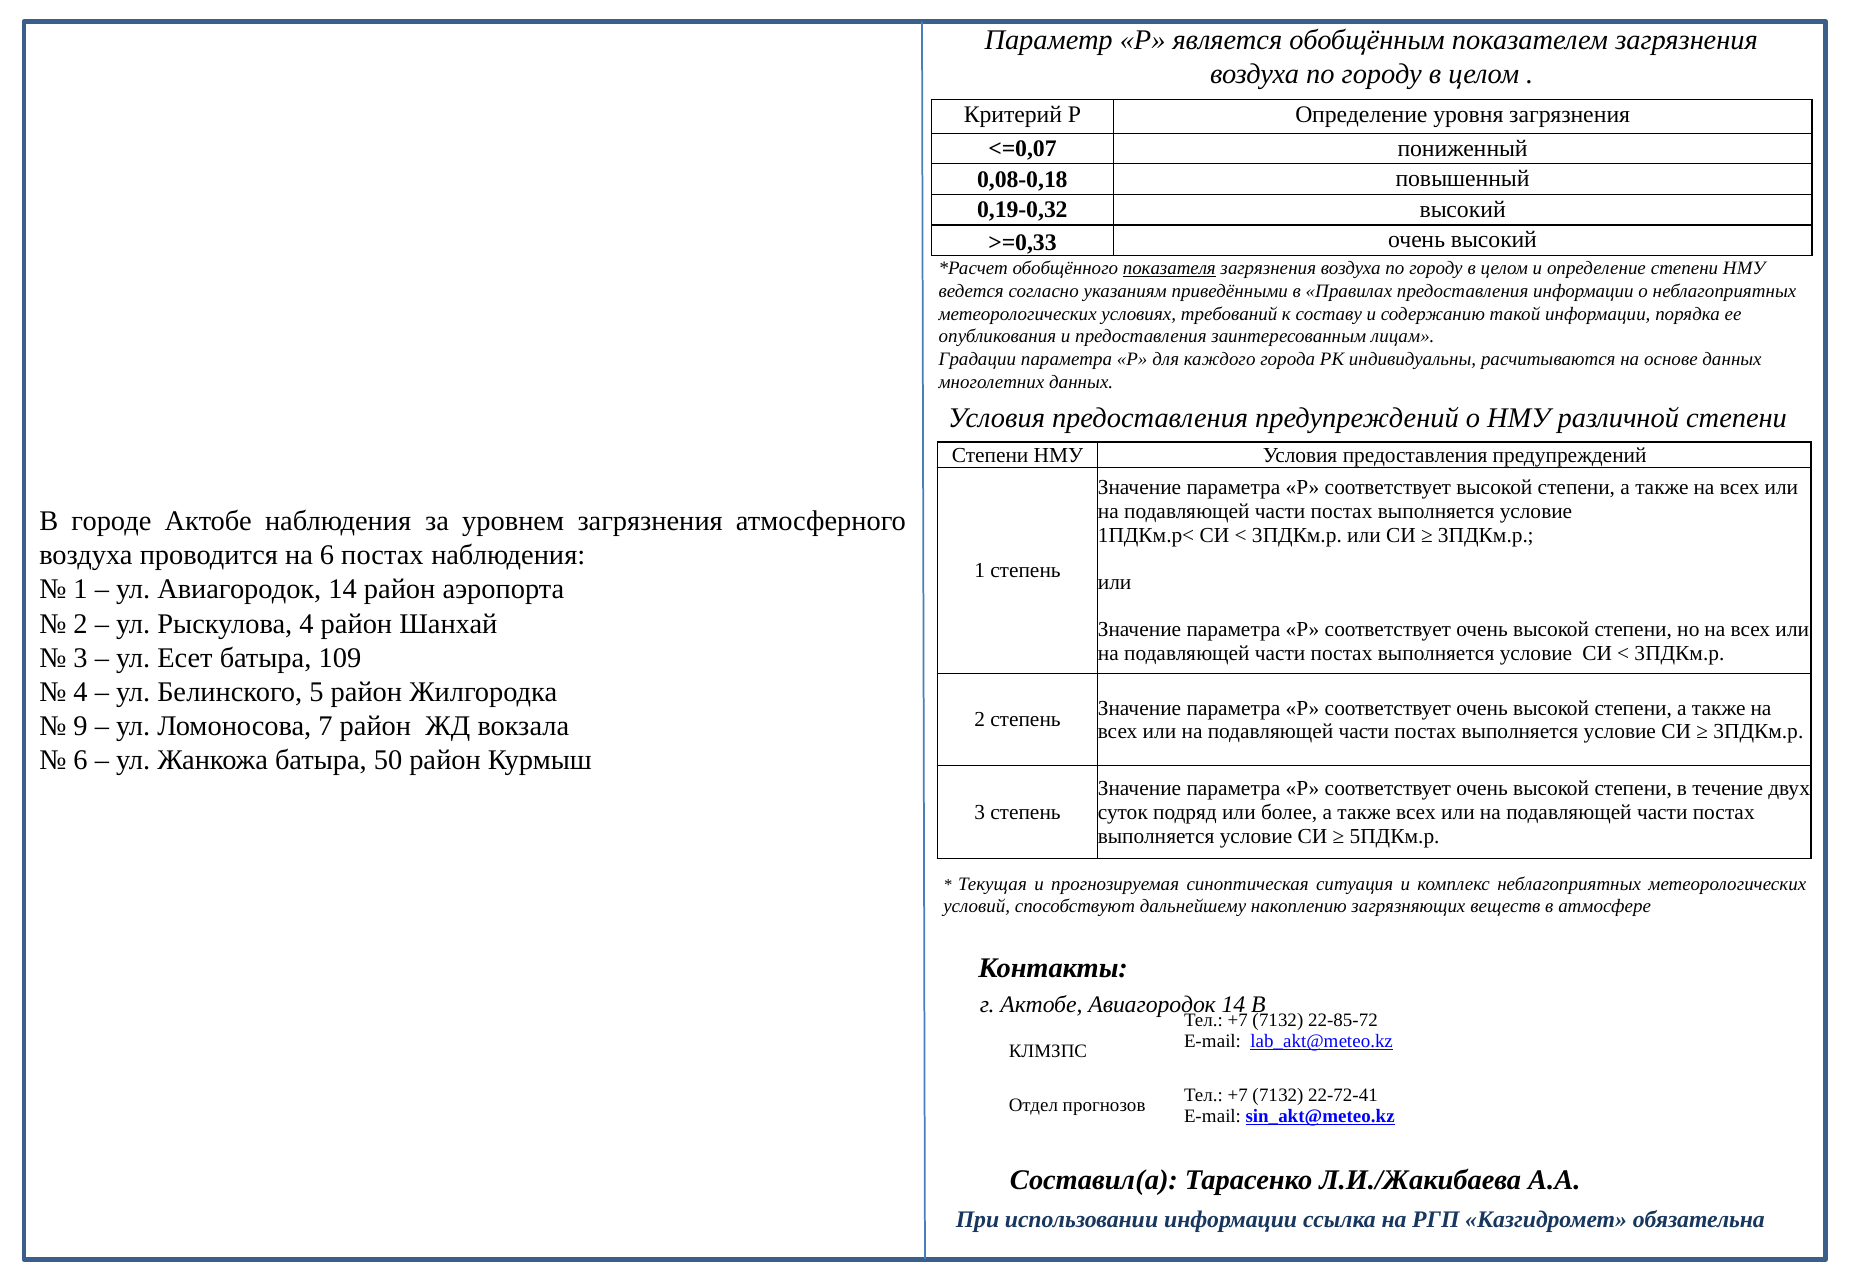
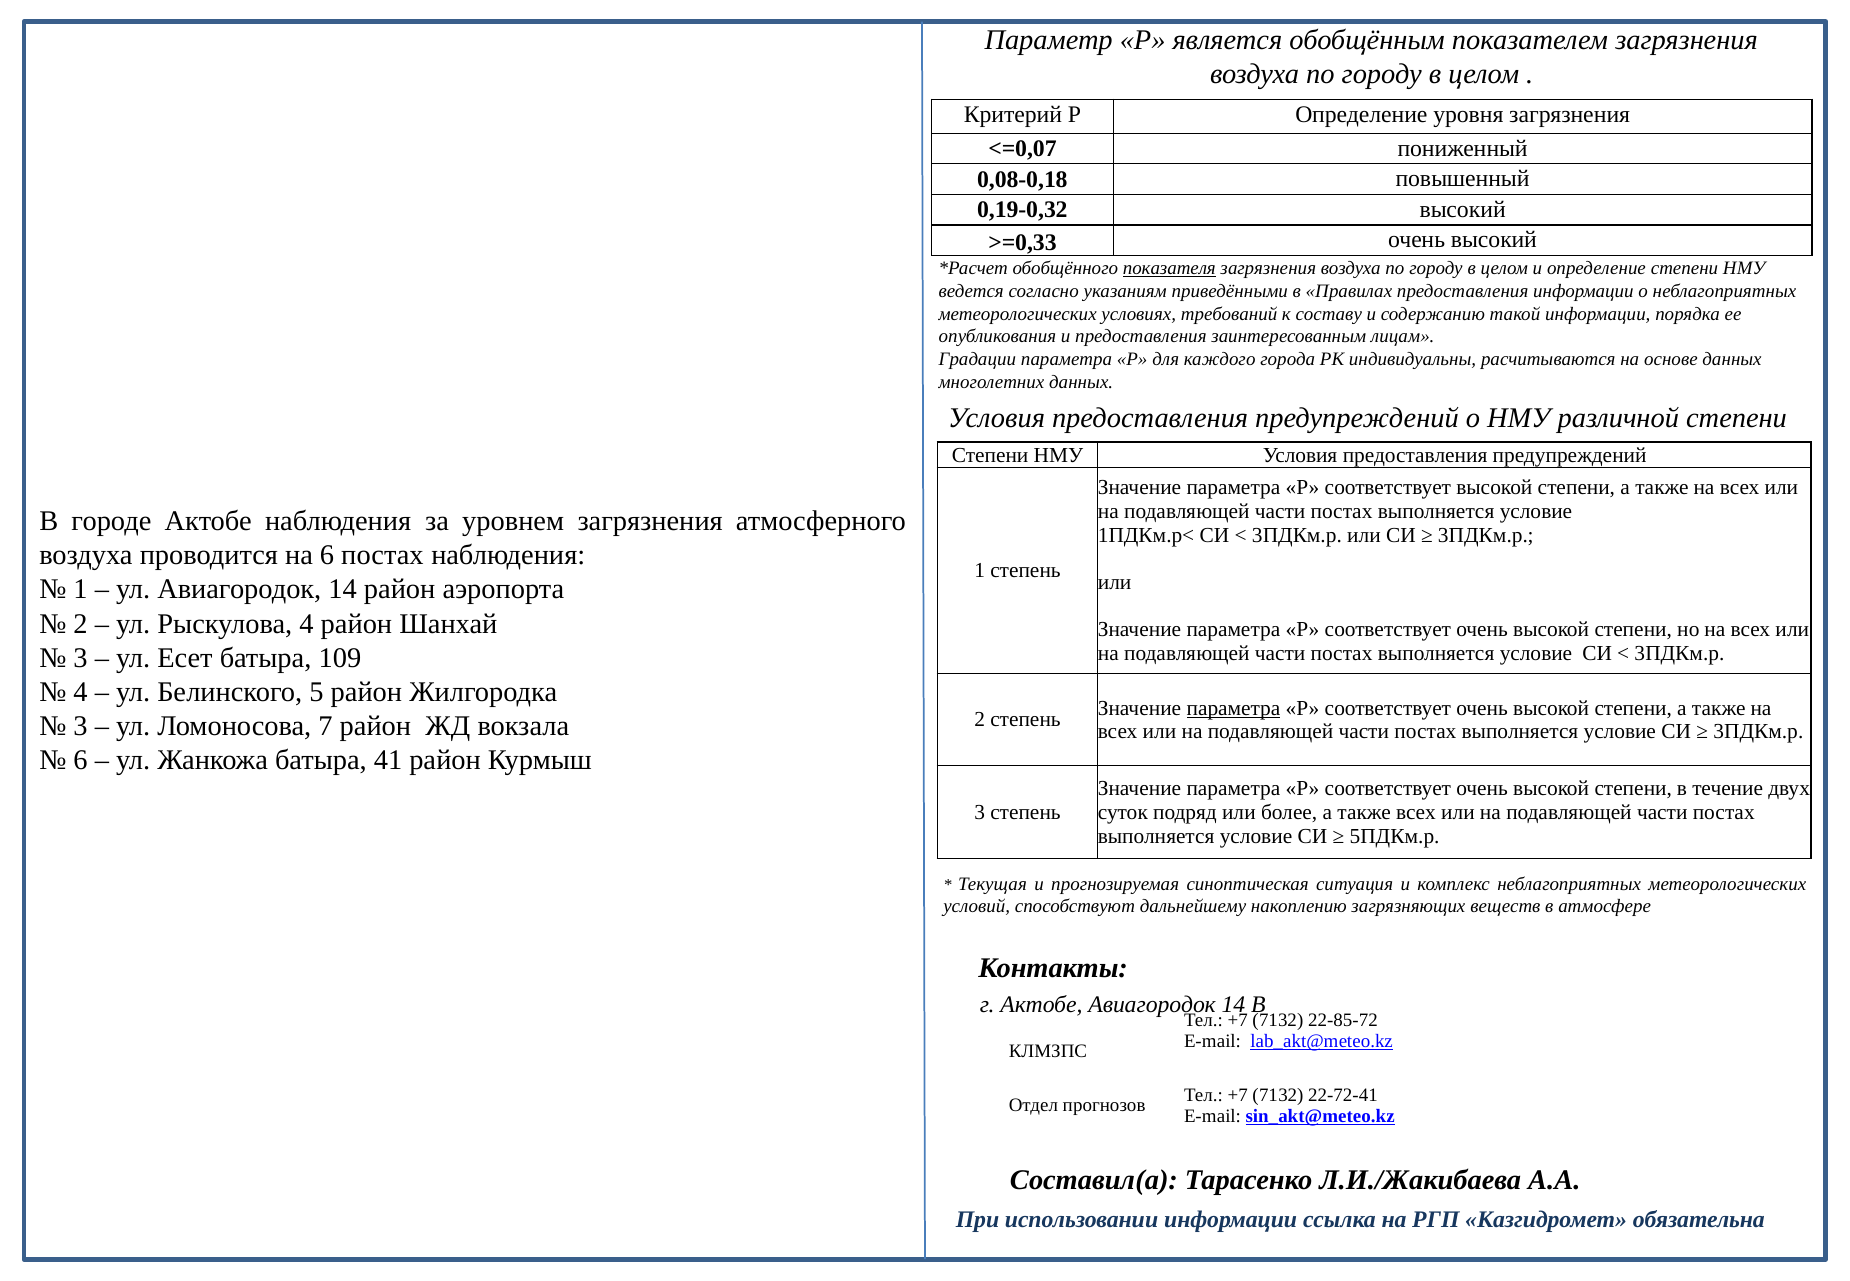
параметра at (1233, 708) underline: none -> present
9 at (81, 726): 9 -> 3
50: 50 -> 41
